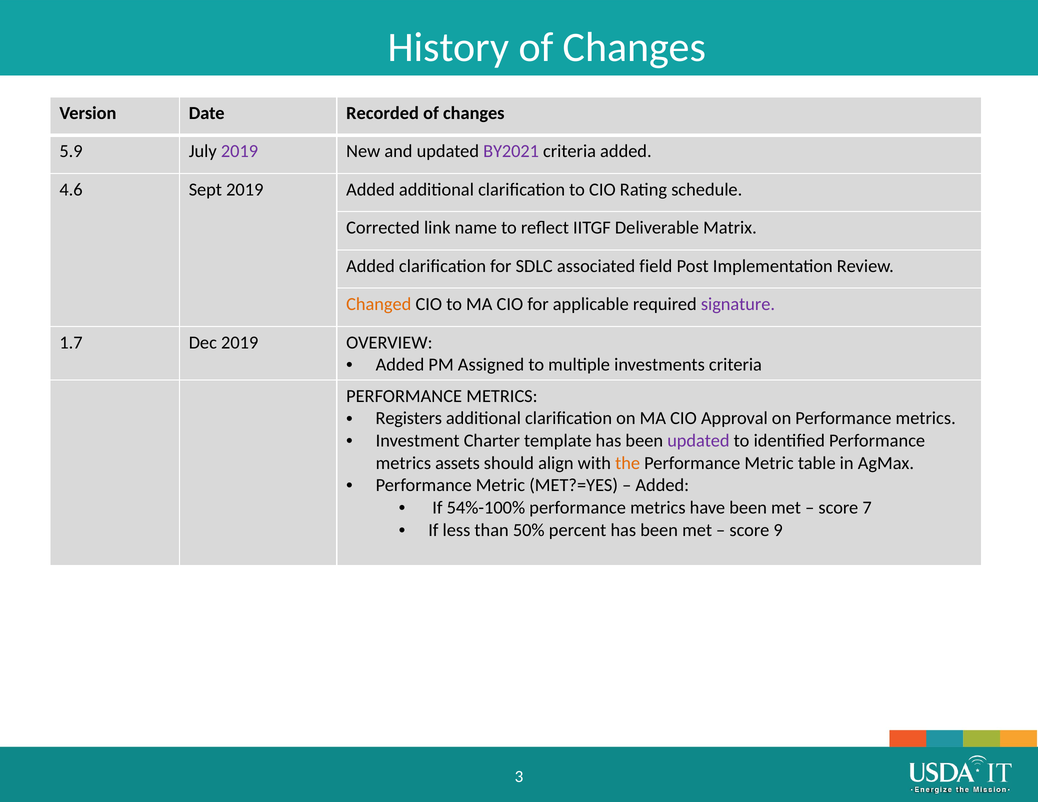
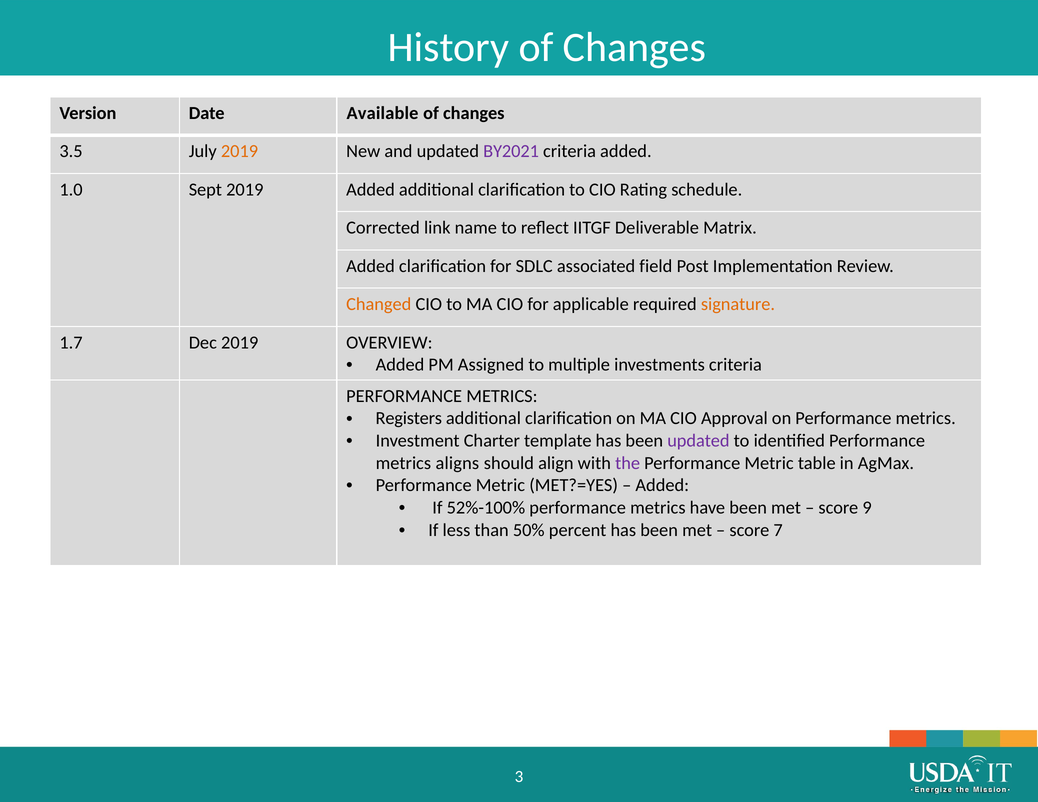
Recorded: Recorded -> Available
5.9: 5.9 -> 3.5
2019 at (240, 151) colour: purple -> orange
4.6: 4.6 -> 1.0
signature colour: purple -> orange
assets: assets -> aligns
the colour: orange -> purple
54%-100%: 54%-100% -> 52%-100%
7: 7 -> 9
9: 9 -> 7
